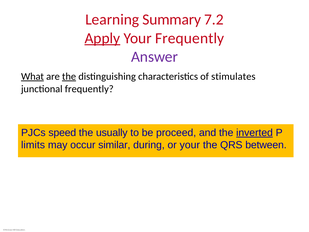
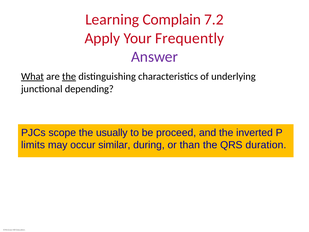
Summary: Summary -> Complain
Apply underline: present -> none
stimulates: stimulates -> underlying
junctional frequently: frequently -> depending
speed: speed -> scope
inverted underline: present -> none
or your: your -> than
between: between -> duration
